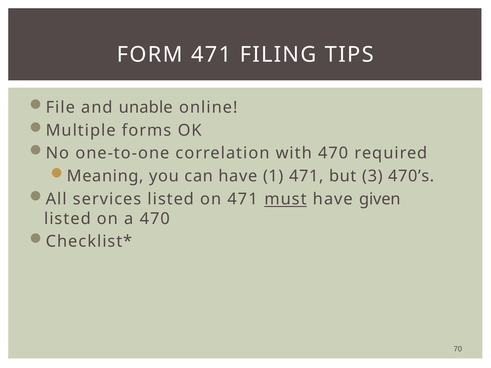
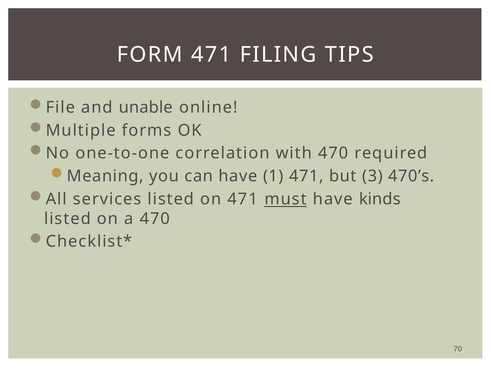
given: given -> kinds
